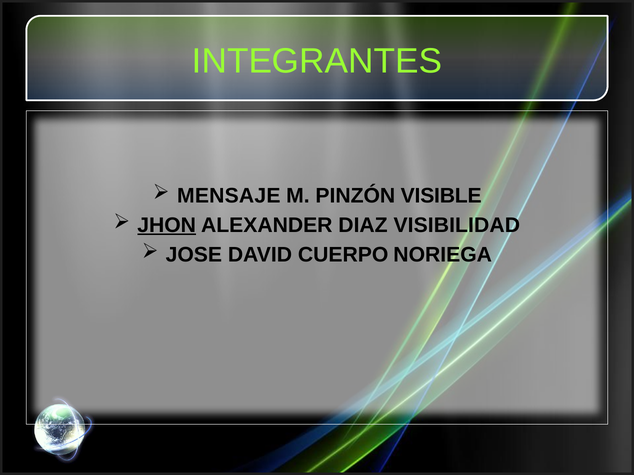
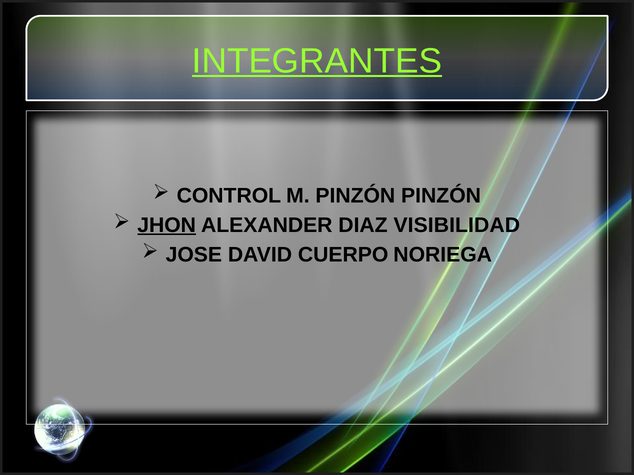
INTEGRANTES underline: none -> present
MENSAJE: MENSAJE -> CONTROL
PINZÓN VISIBLE: VISIBLE -> PINZÓN
